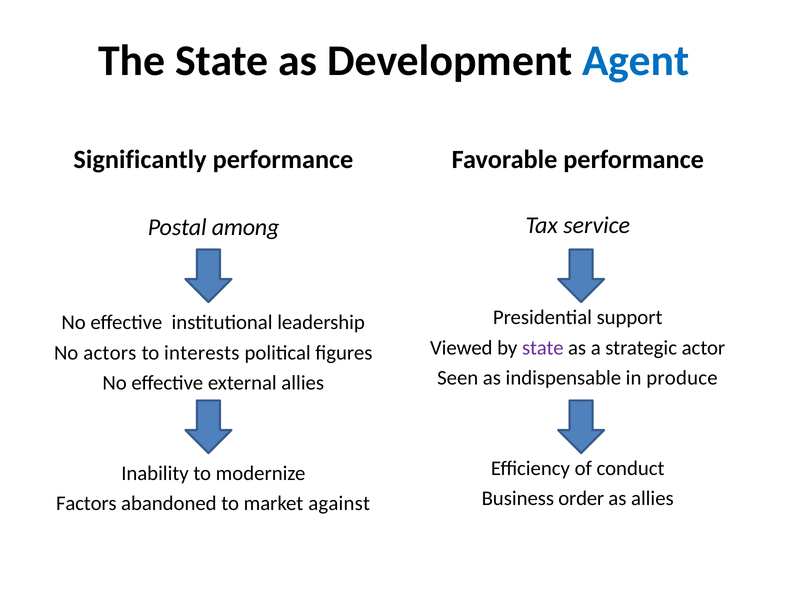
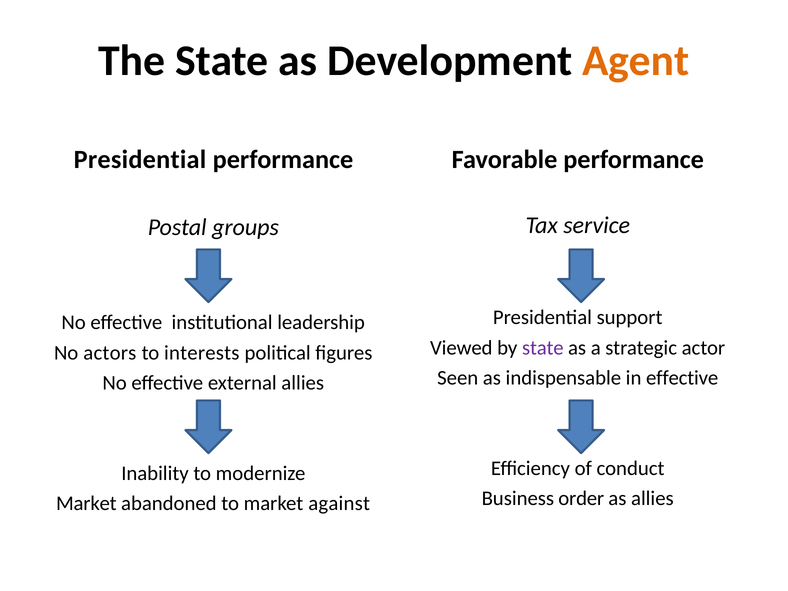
Agent colour: blue -> orange
Significantly at (140, 159): Significantly -> Presidential
among: among -> groups
in produce: produce -> effective
Factors at (86, 503): Factors -> Market
